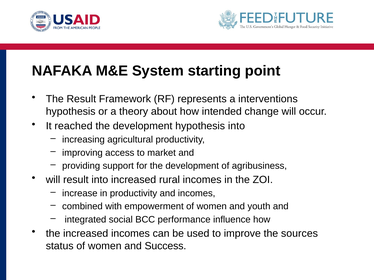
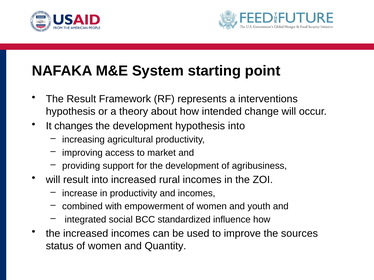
reached: reached -> changes
performance: performance -> standardized
Success: Success -> Quantity
